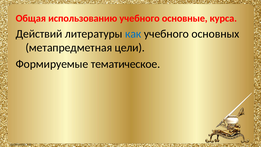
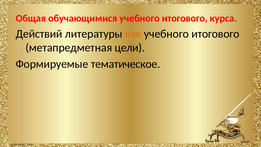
использованию: использованию -> обучающимися
основные at (185, 18): основные -> итогового
как colour: blue -> orange
основных at (215, 34): основных -> итогового
